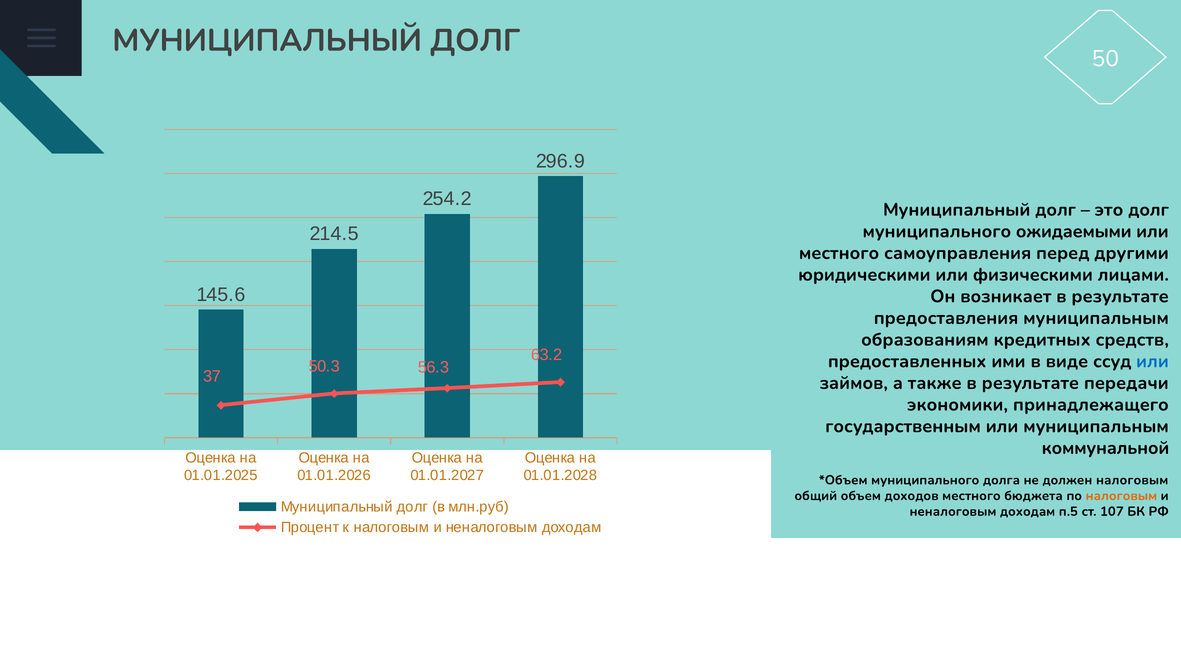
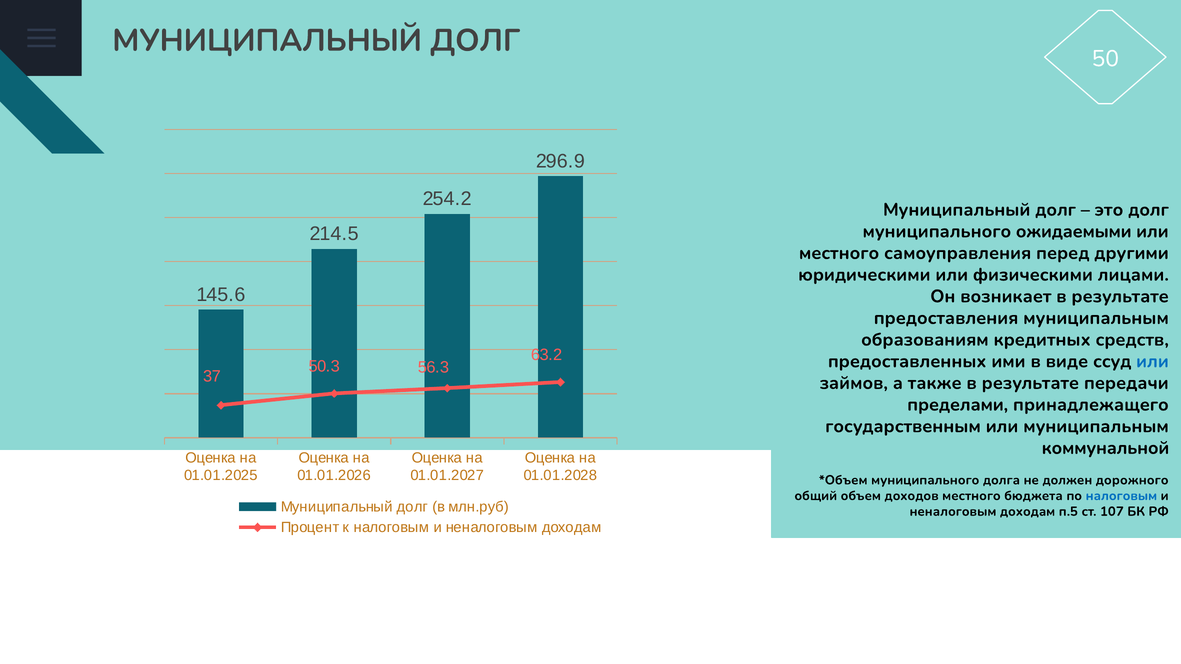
экономики: экономики -> пределами
должен налоговым: налоговым -> дорожного
налоговым at (1121, 496) colour: orange -> blue
